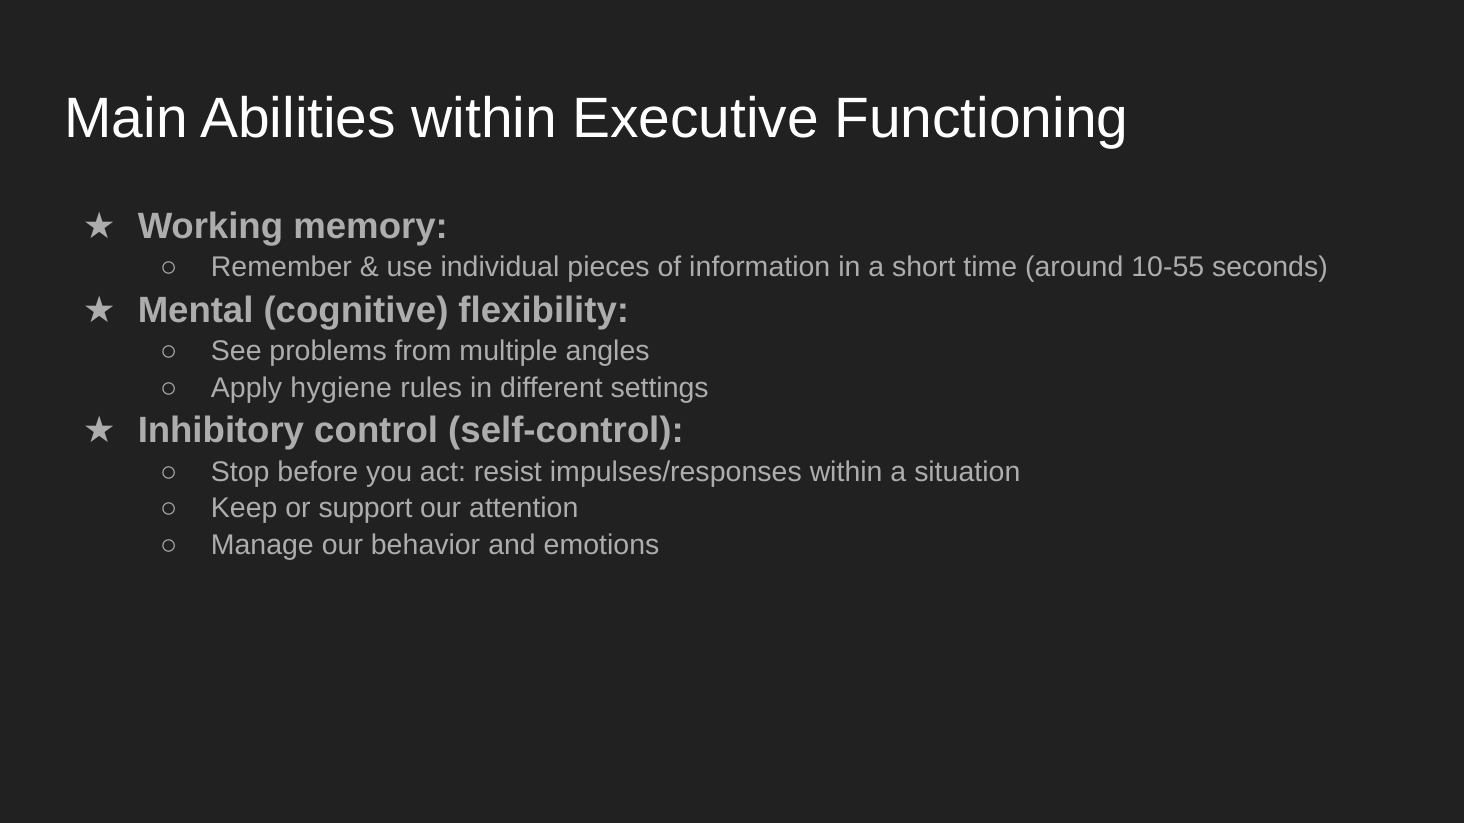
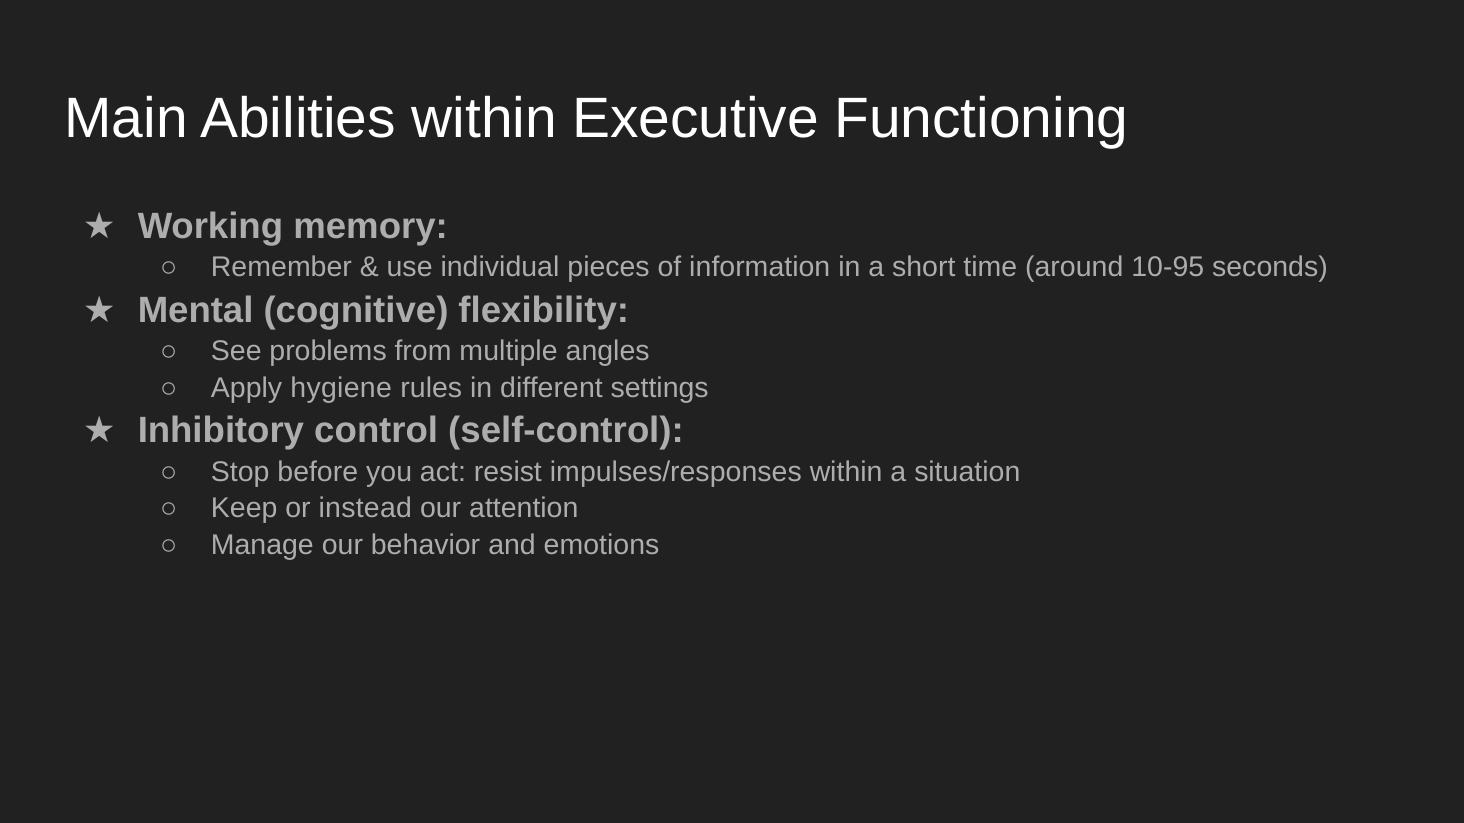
10-55: 10-55 -> 10-95
support: support -> instead
